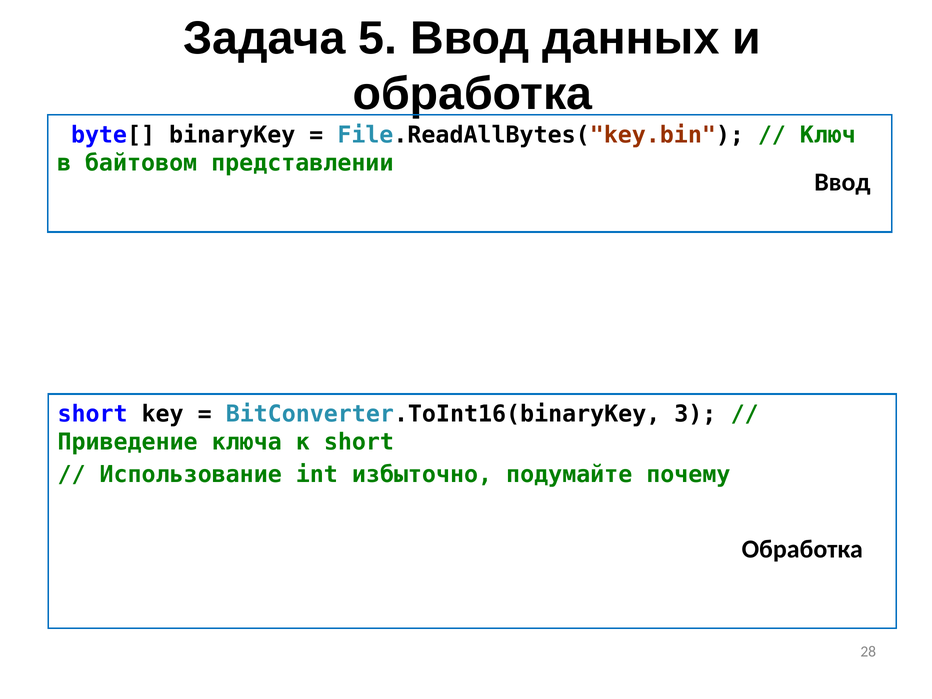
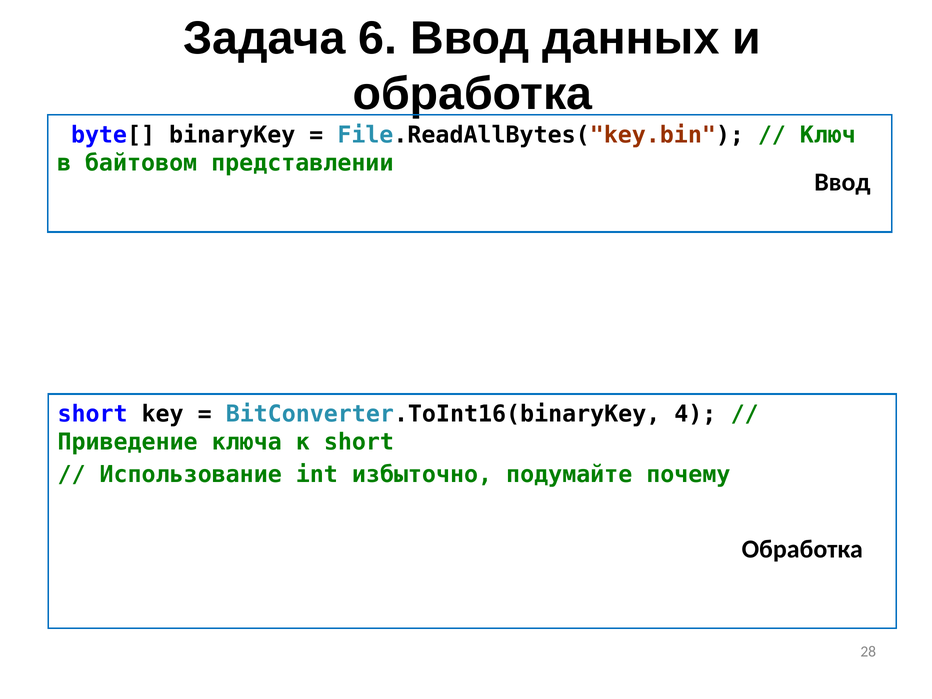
5: 5 -> 6
3: 3 -> 4
